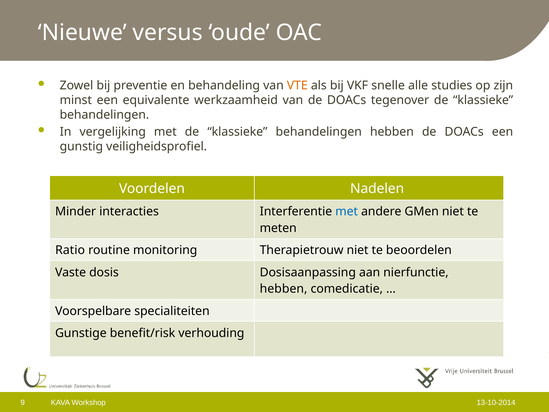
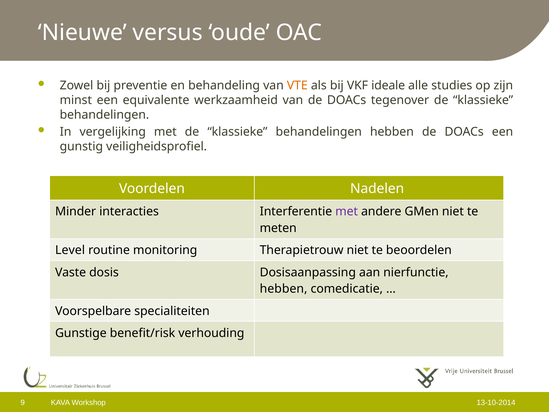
snelle: snelle -> ideale
met at (347, 211) colour: blue -> purple
Ratio: Ratio -> Level
